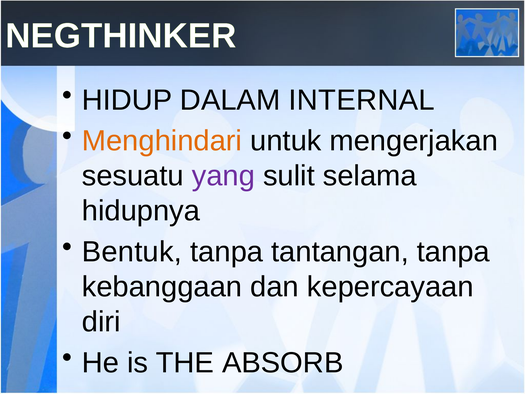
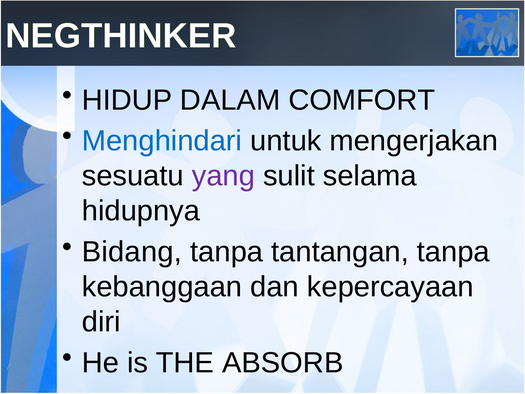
INTERNAL: INTERNAL -> COMFORT
Menghindari colour: orange -> blue
Bentuk: Bentuk -> Bidang
